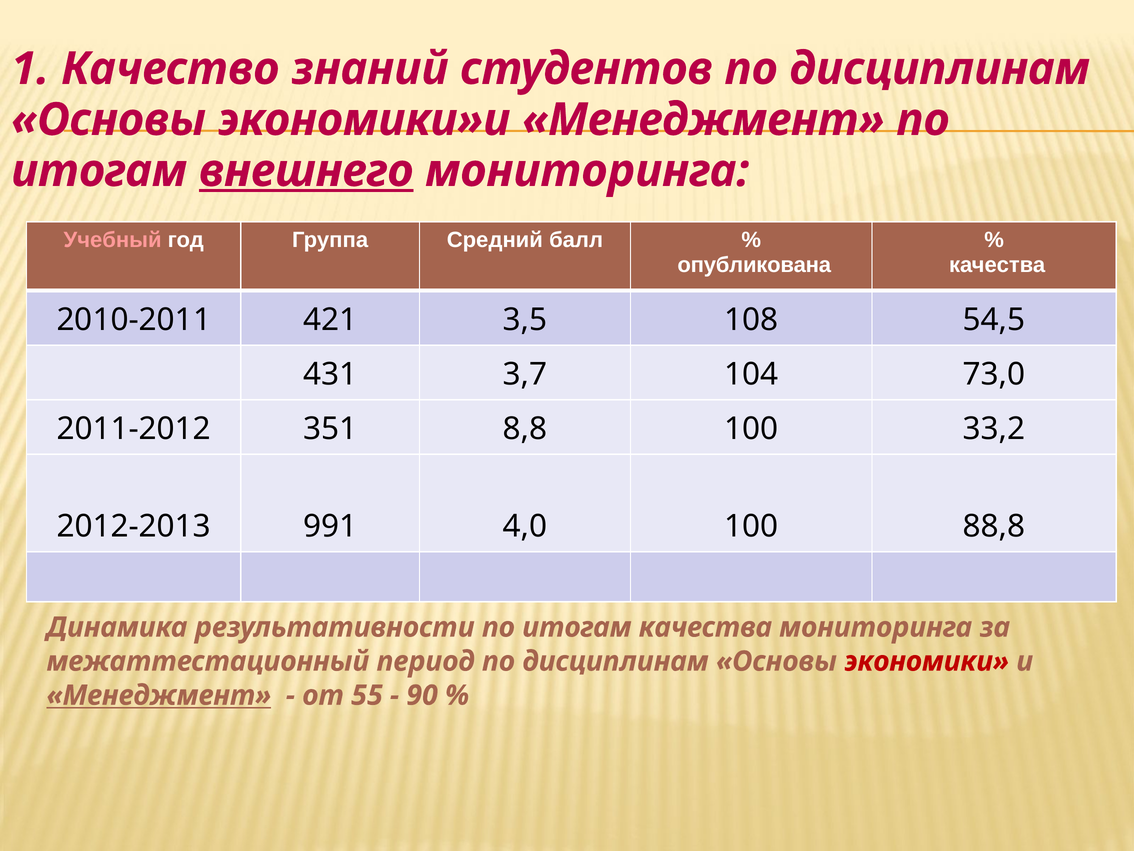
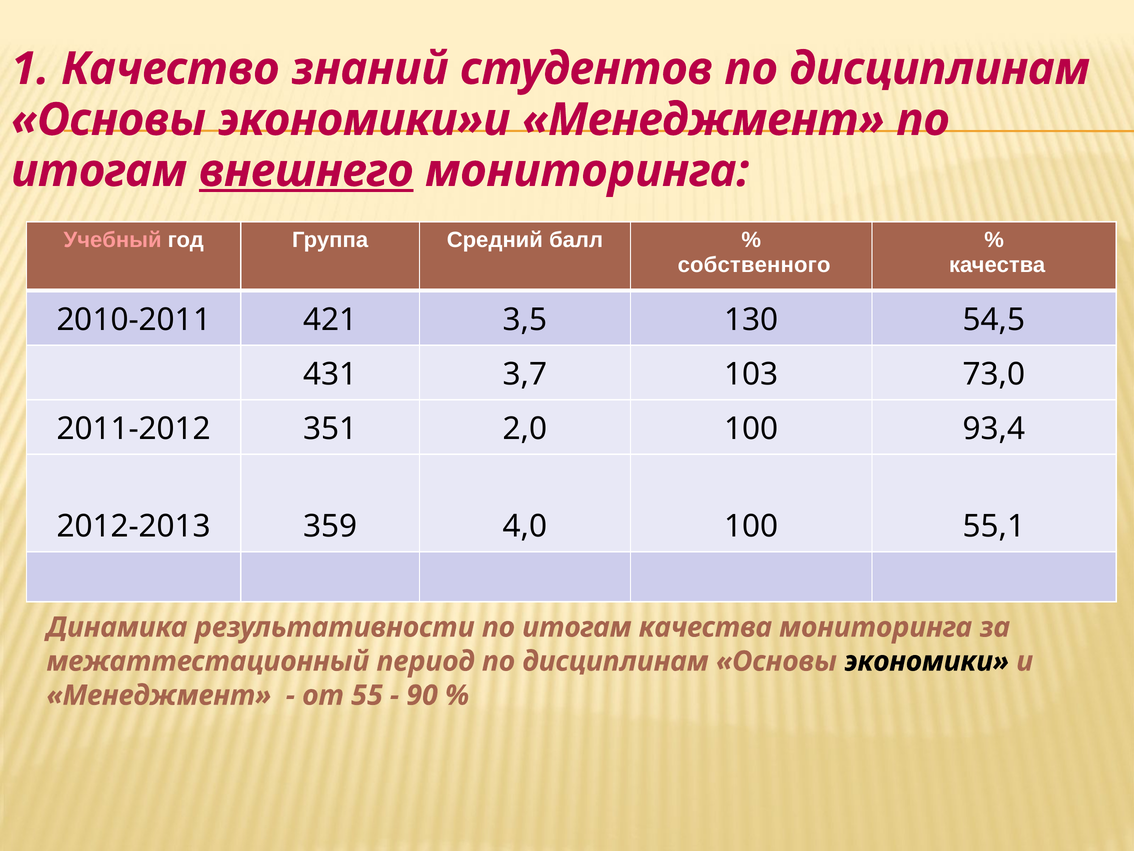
опубликована: опубликована -> собственного
108: 108 -> 130
104: 104 -> 103
8,8: 8,8 -> 2,0
33,2: 33,2 -> 93,4
991: 991 -> 359
88,8: 88,8 -> 55,1
экономики colour: red -> black
Менеджмент at (159, 695) underline: present -> none
